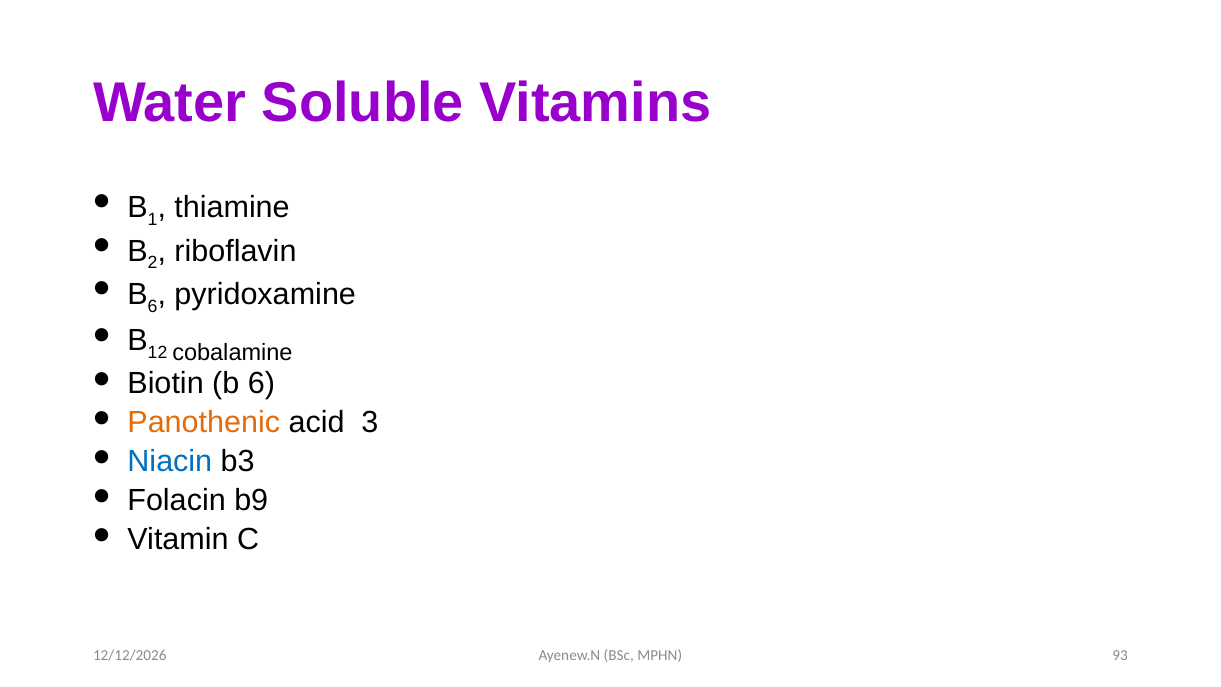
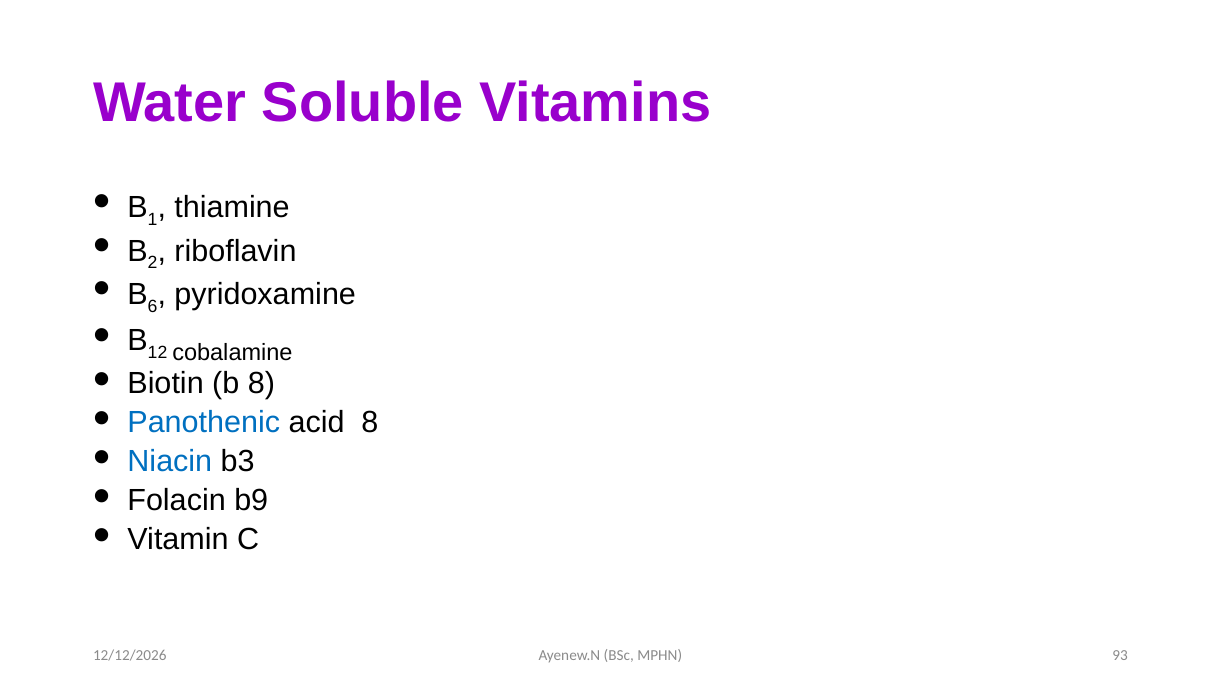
Biotin b 6: 6 -> 8
Panothenic colour: orange -> blue
acid 3: 3 -> 8
